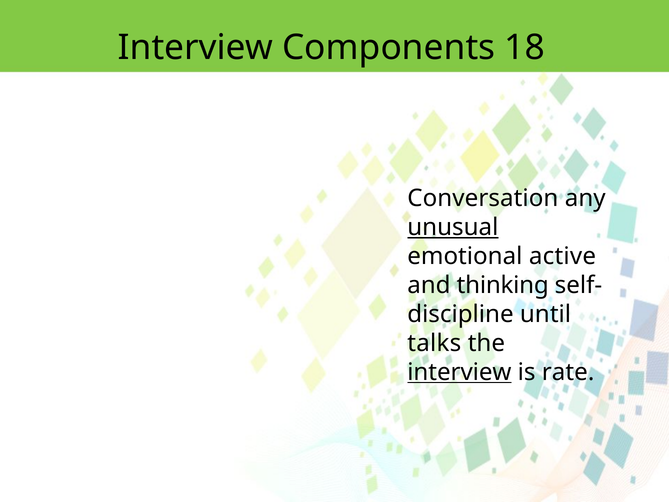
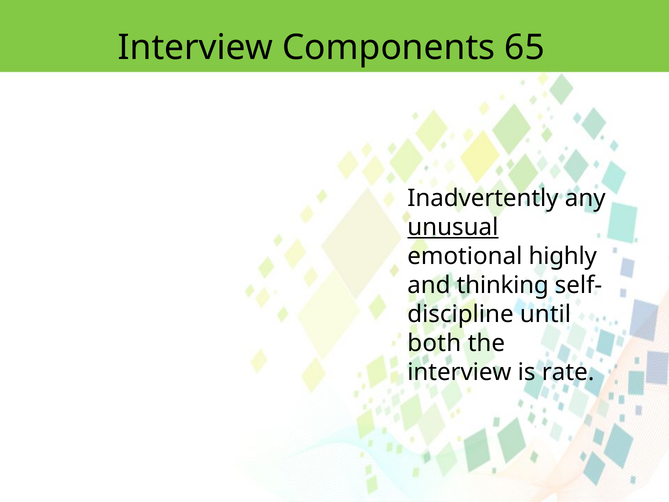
18: 18 -> 65
Conversation: Conversation -> Inadvertently
active: active -> highly
talks: talks -> both
interview at (459, 372) underline: present -> none
